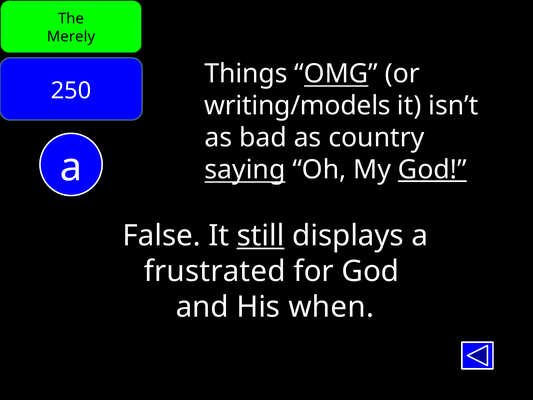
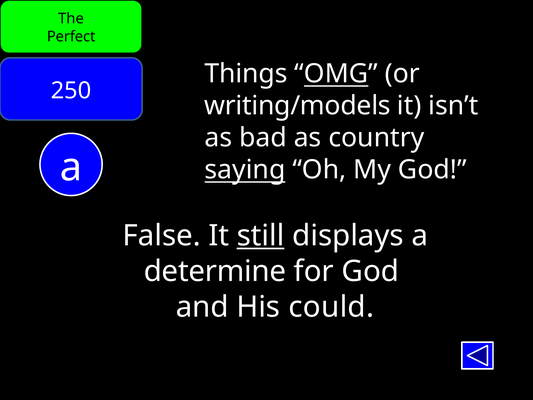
Merely: Merely -> Perfect
God at (432, 170) underline: present -> none
frustrated: frustrated -> determine
when: when -> could
